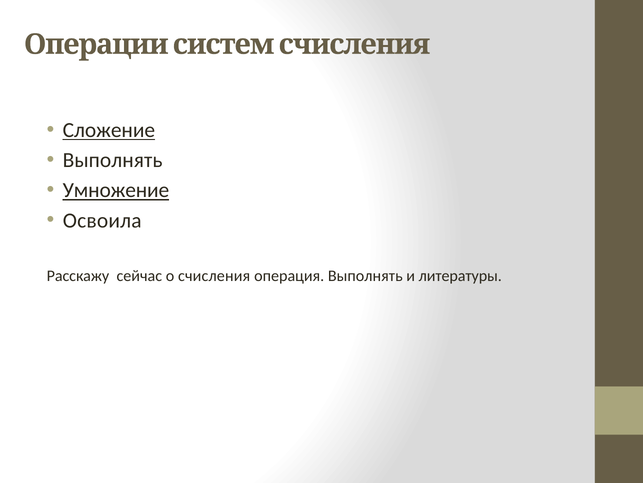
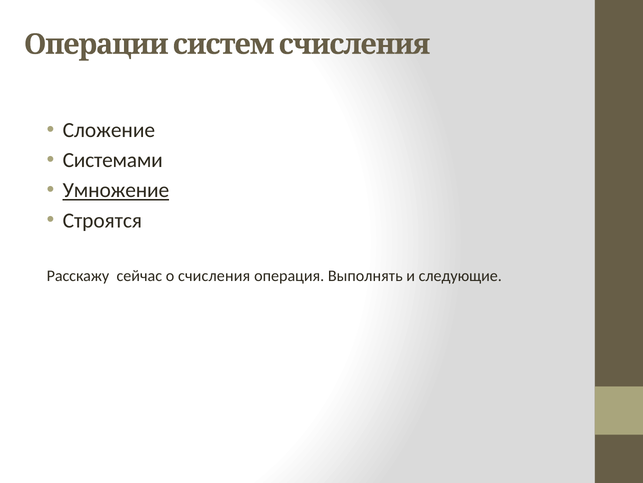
Сложение underline: present -> none
Выполнять at (113, 160): Выполнять -> Системами
Освоила: Освоила -> Строятся
литературы: литературы -> следующие
